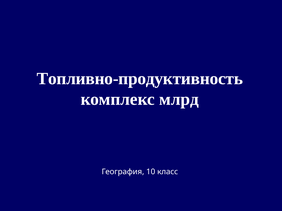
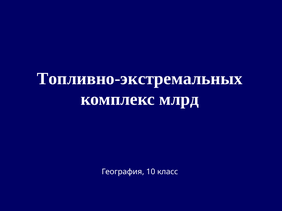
Топливно-продуктивность: Топливно-продуктивность -> Топливно-экстремальных
